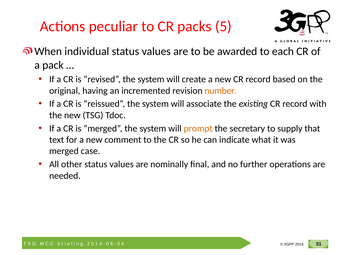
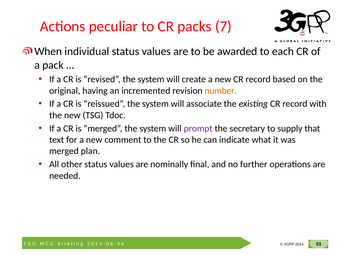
5: 5 -> 7
prompt colour: orange -> purple
case: case -> plan
